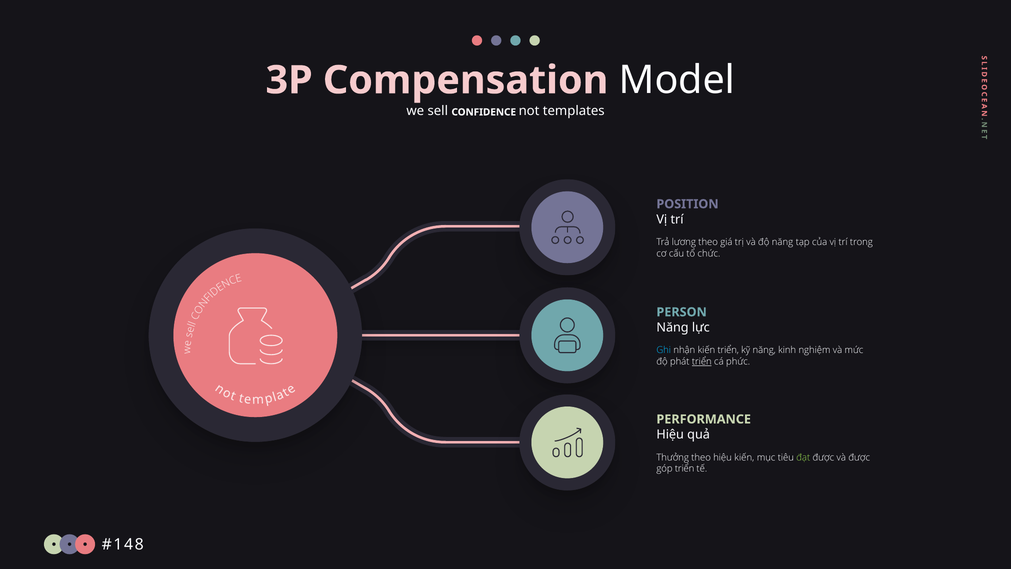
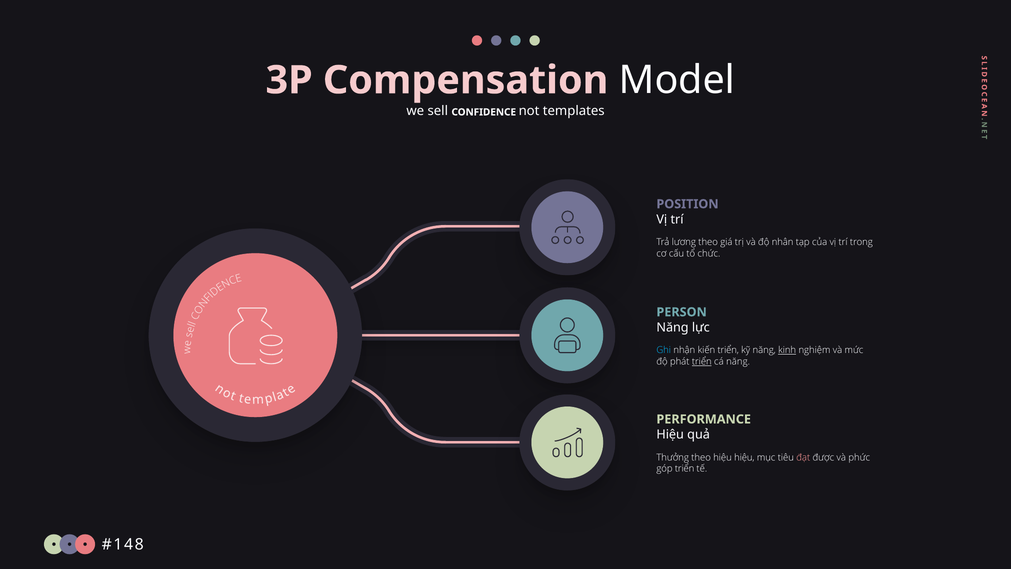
độ năng: năng -> nhân
kinh underline: none -> present
cá phức: phức -> năng
hiệu kiến: kiến -> hiệu
đạt colour: light green -> pink
và được: được -> phức
